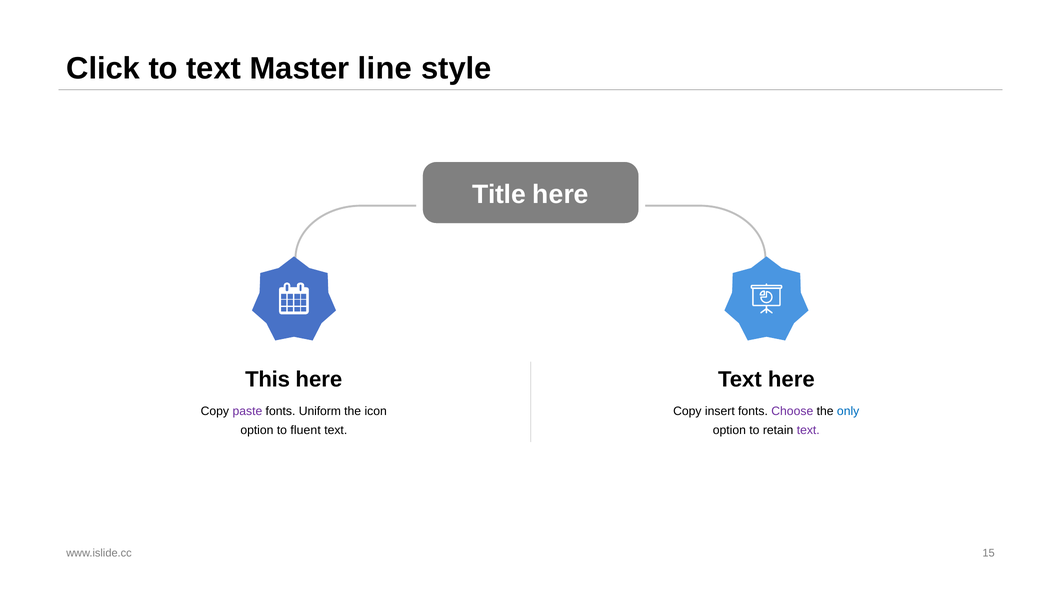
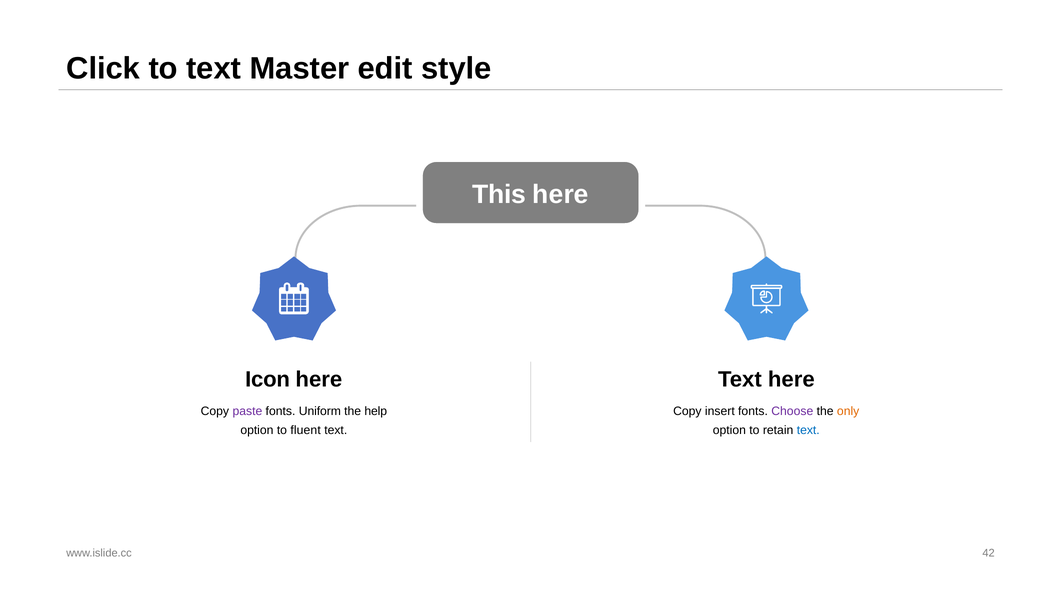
line: line -> edit
Title: Title -> This
This: This -> Icon
icon: icon -> help
only colour: blue -> orange
text at (808, 430) colour: purple -> blue
15: 15 -> 42
